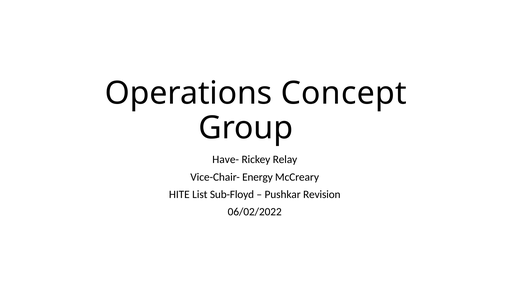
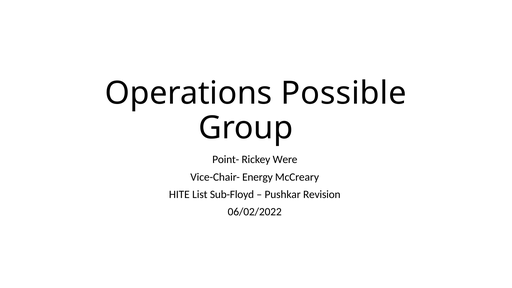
Concept: Concept -> Possible
Have-: Have- -> Point-
Relay: Relay -> Were
